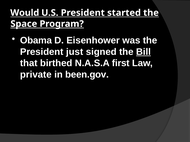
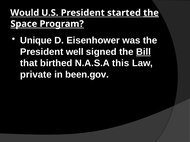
the at (151, 13) underline: none -> present
Obama: Obama -> Unique
just: just -> well
first: first -> this
